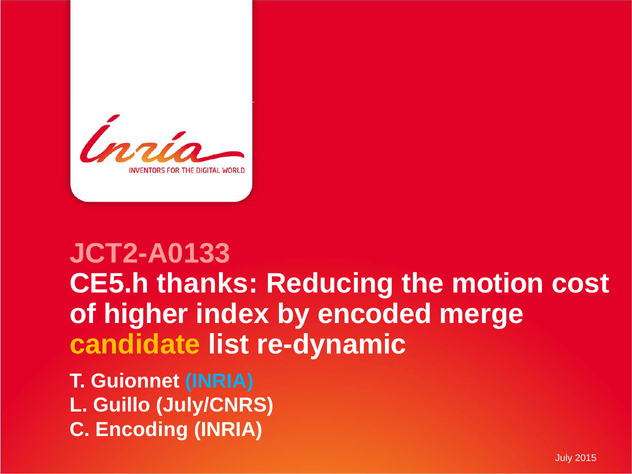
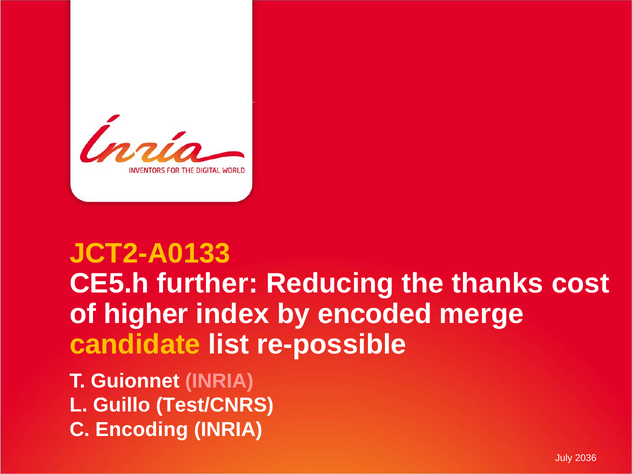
JCT2-A0133 colour: pink -> yellow
thanks: thanks -> further
motion: motion -> thanks
re-dynamic: re-dynamic -> re-possible
INRIA at (219, 381) colour: light blue -> pink
July/CNRS: July/CNRS -> Test/CNRS
2015: 2015 -> 2036
